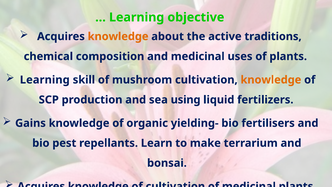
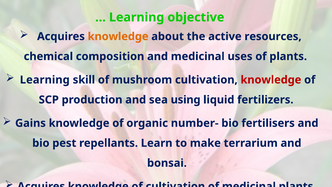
traditions: traditions -> resources
knowledge at (271, 80) colour: orange -> red
yielding-: yielding- -> number-
